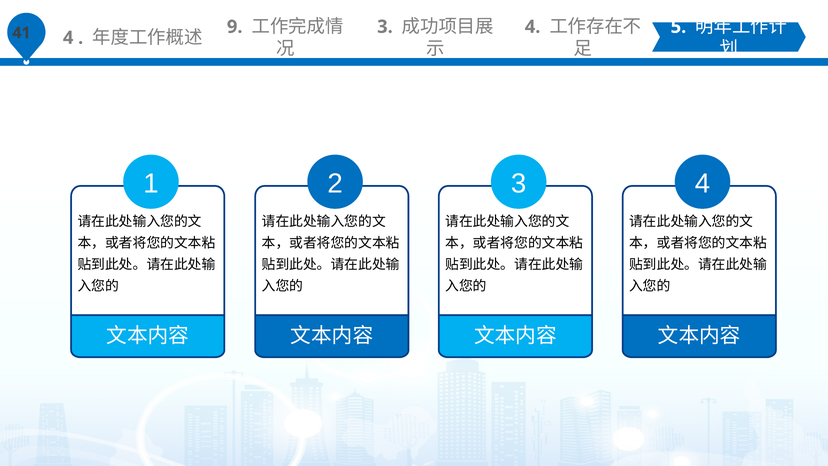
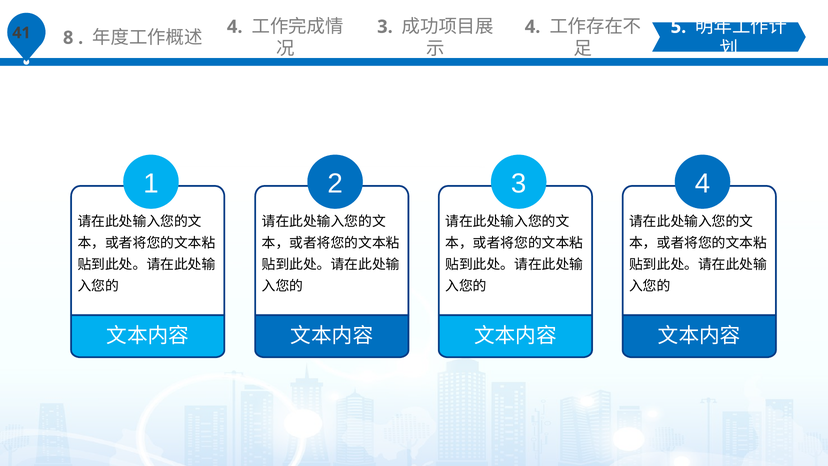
4 at (68, 38): 4 -> 8
9 at (235, 27): 9 -> 4
